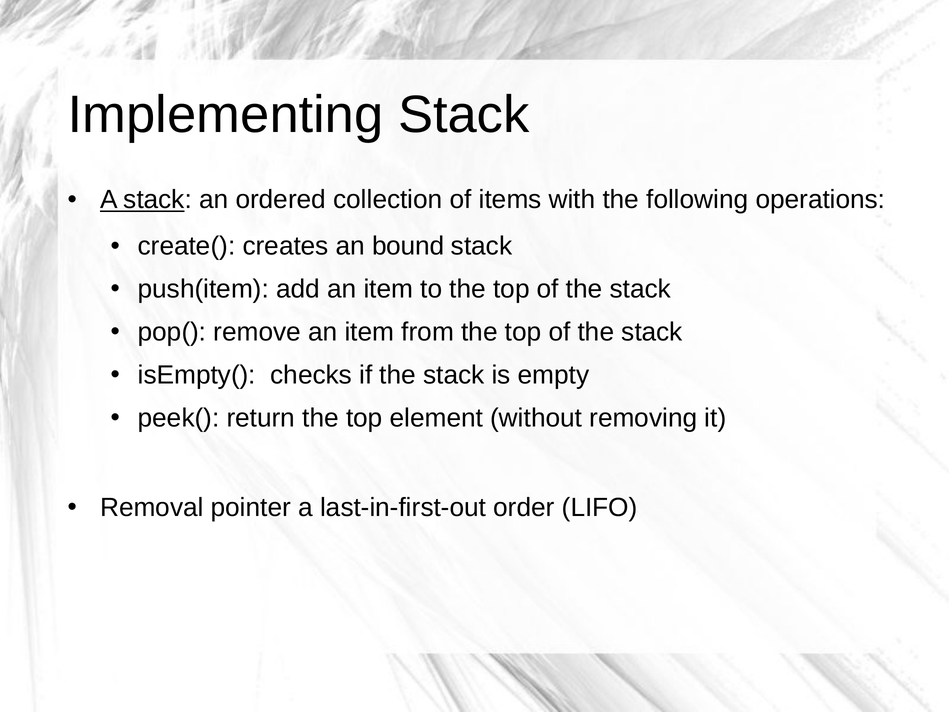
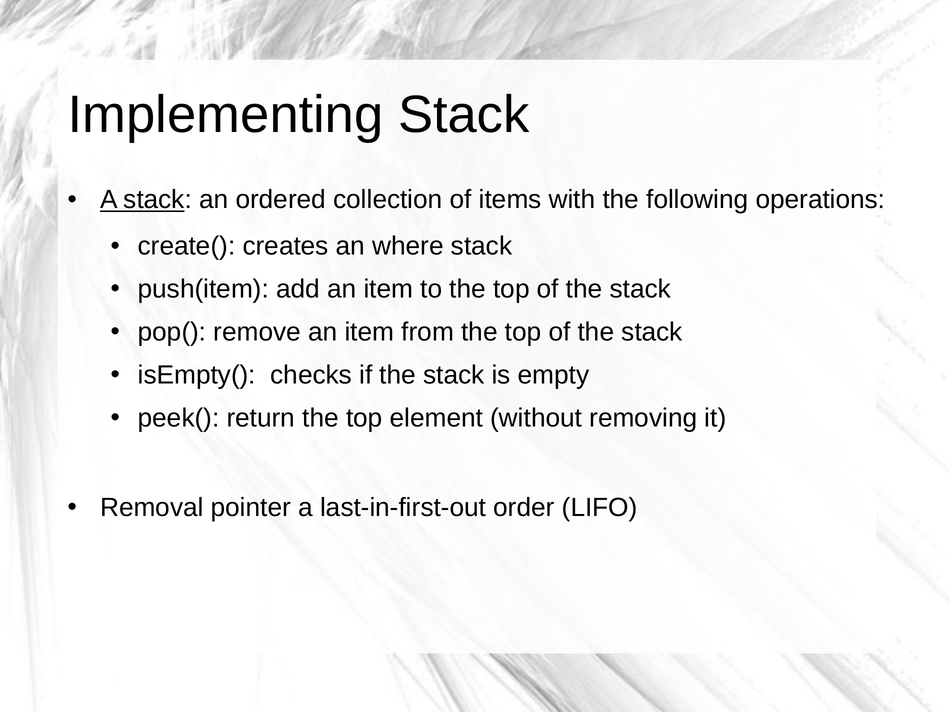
bound: bound -> where
